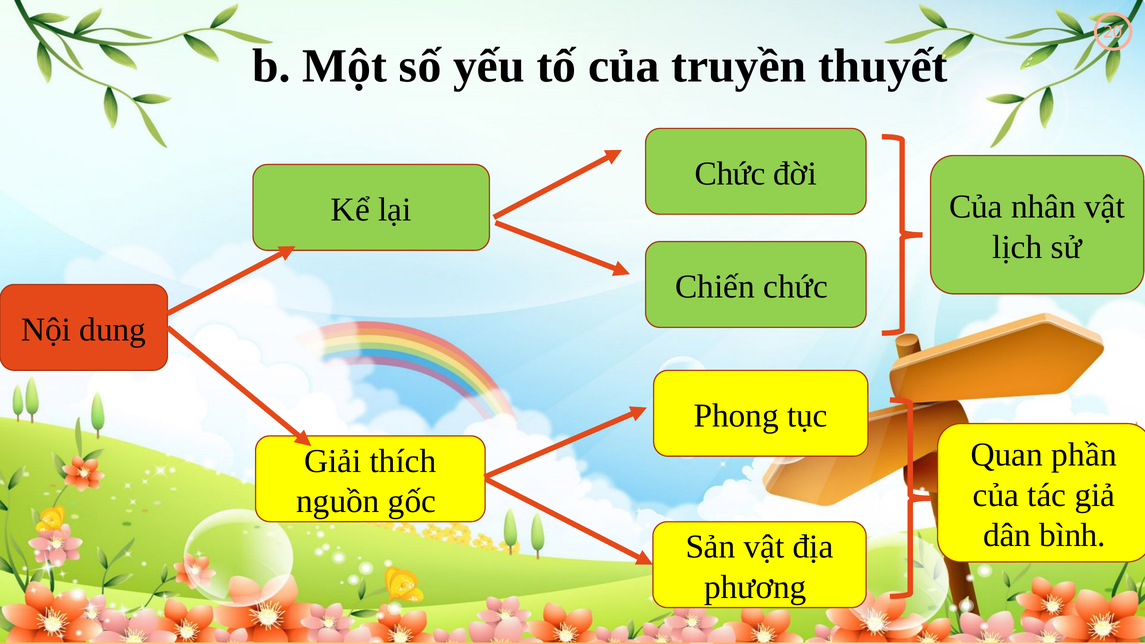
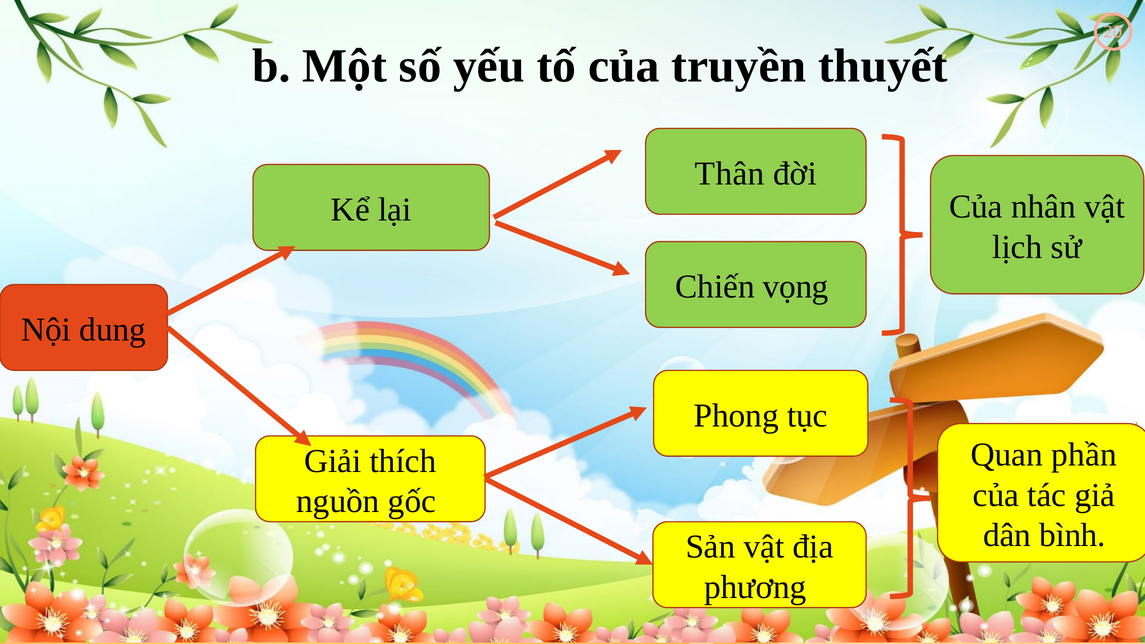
Chức at (730, 174): Chức -> Thân
Chiến chức: chức -> vọng
